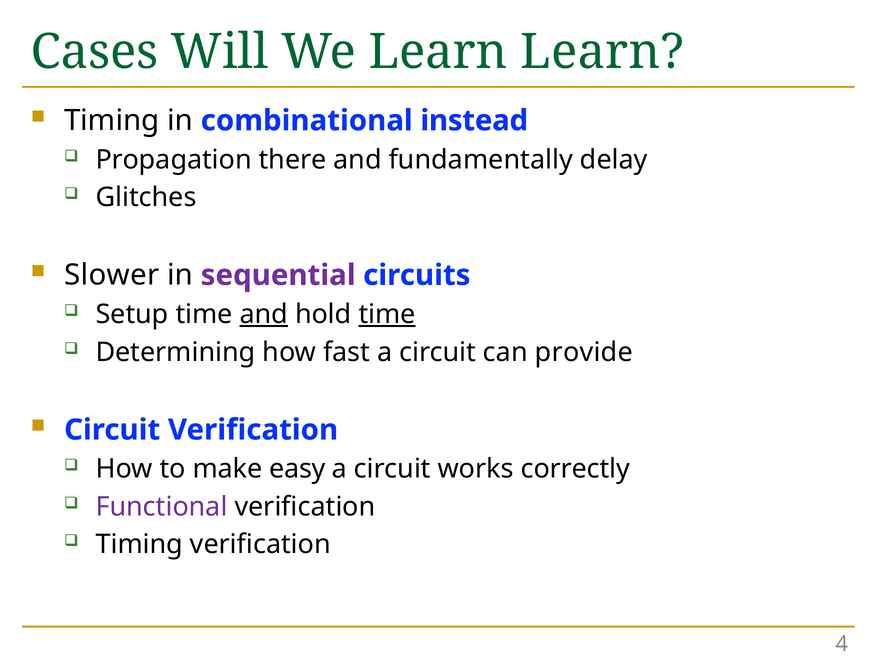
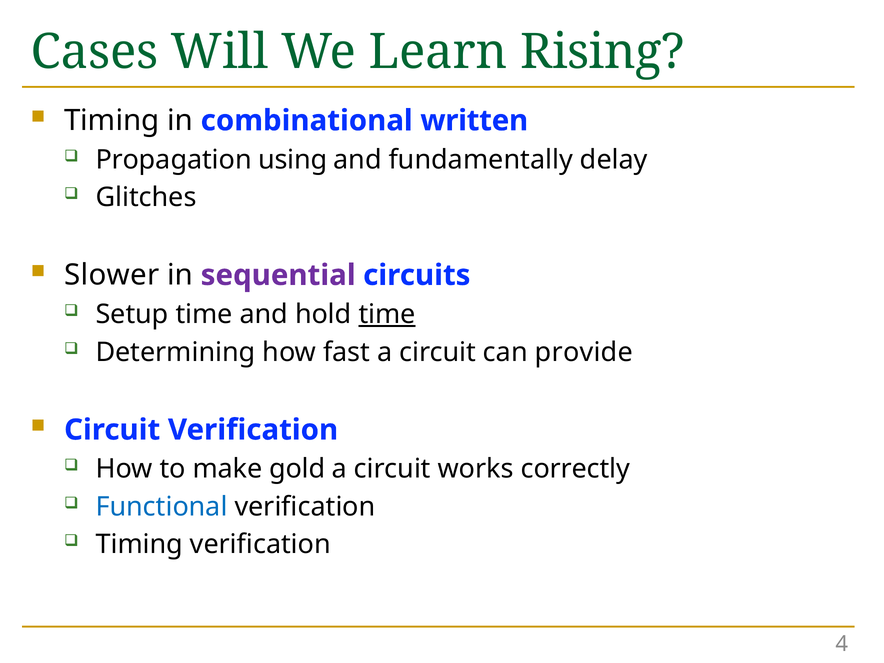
Learn Learn: Learn -> Rising
instead: instead -> written
there: there -> using
and at (264, 314) underline: present -> none
easy: easy -> gold
Functional colour: purple -> blue
